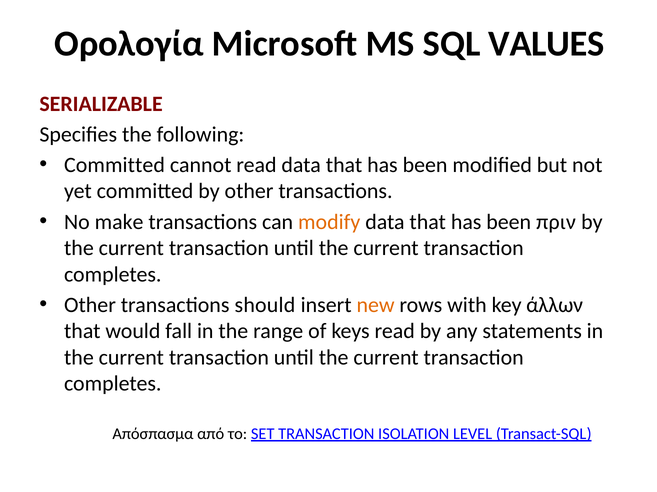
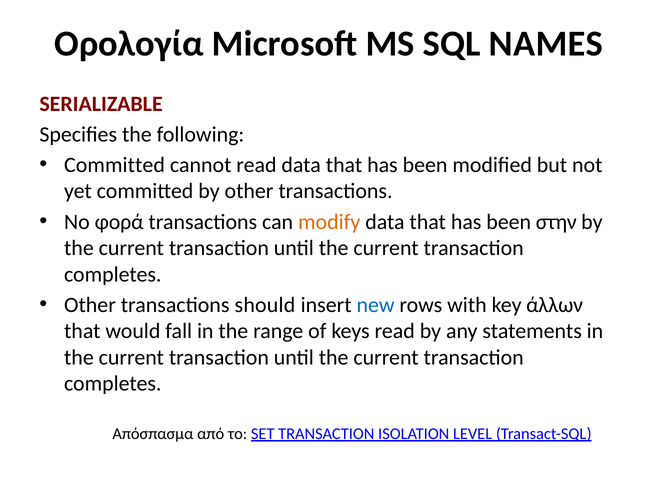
VALUES: VALUES -> NAMES
make: make -> φορά
πριν: πριν -> στην
new colour: orange -> blue
